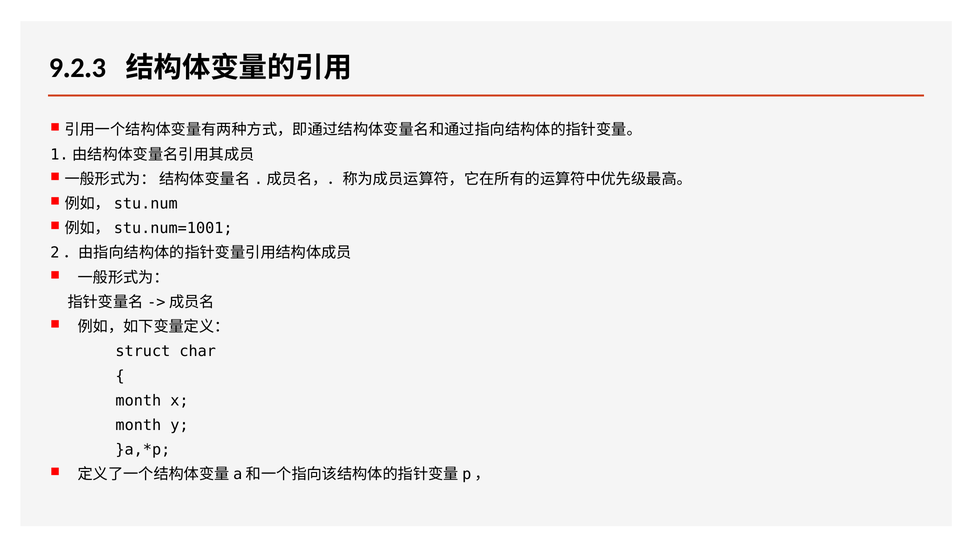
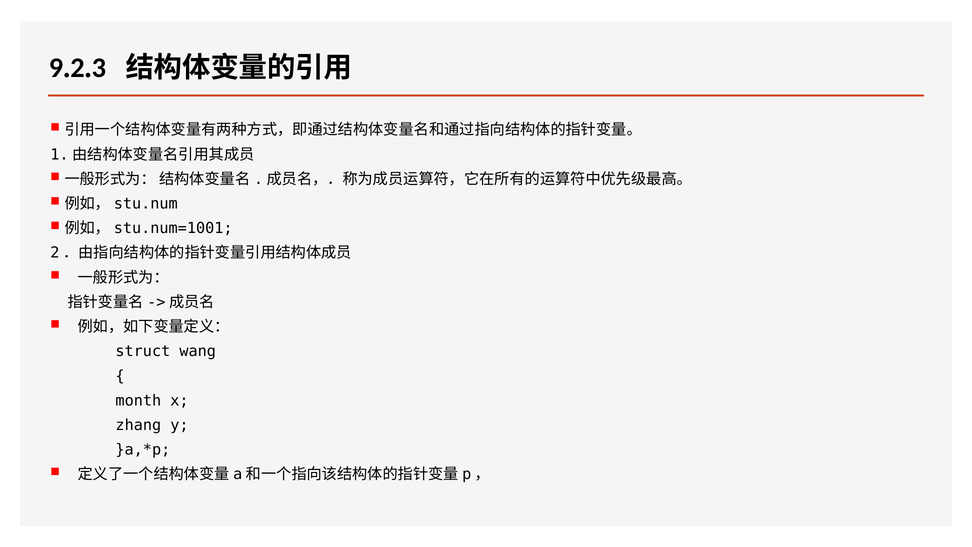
char: char -> wang
month at (138, 425): month -> zhang
